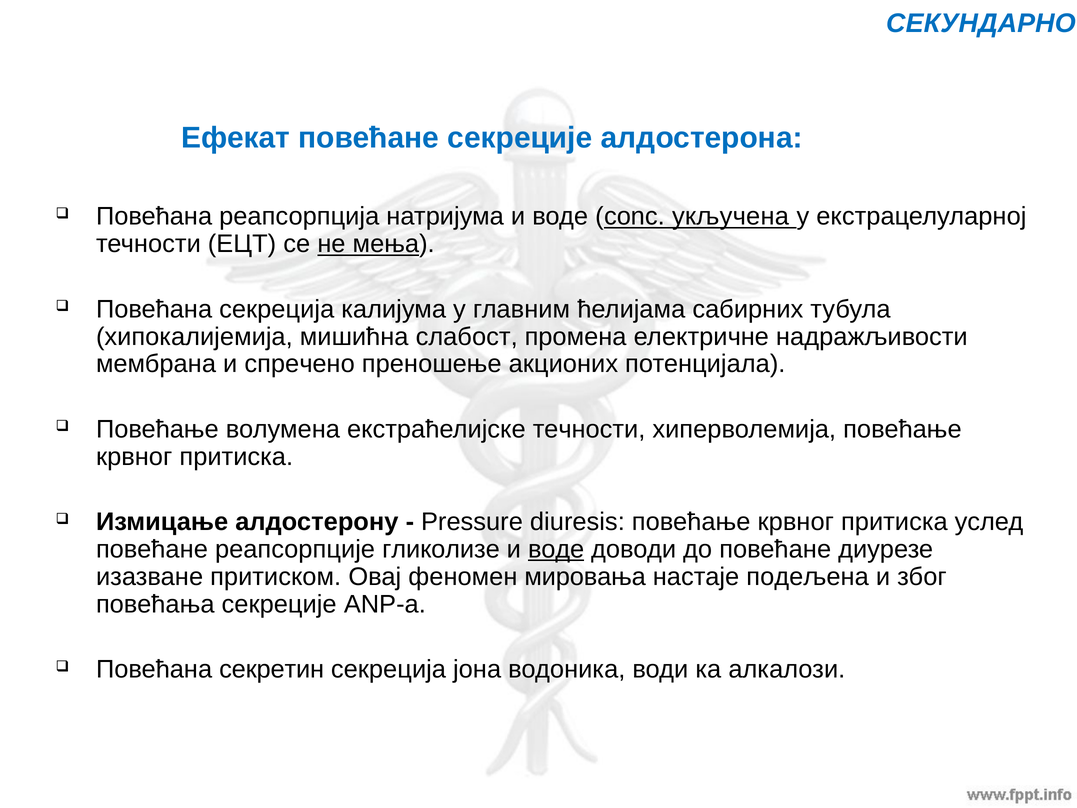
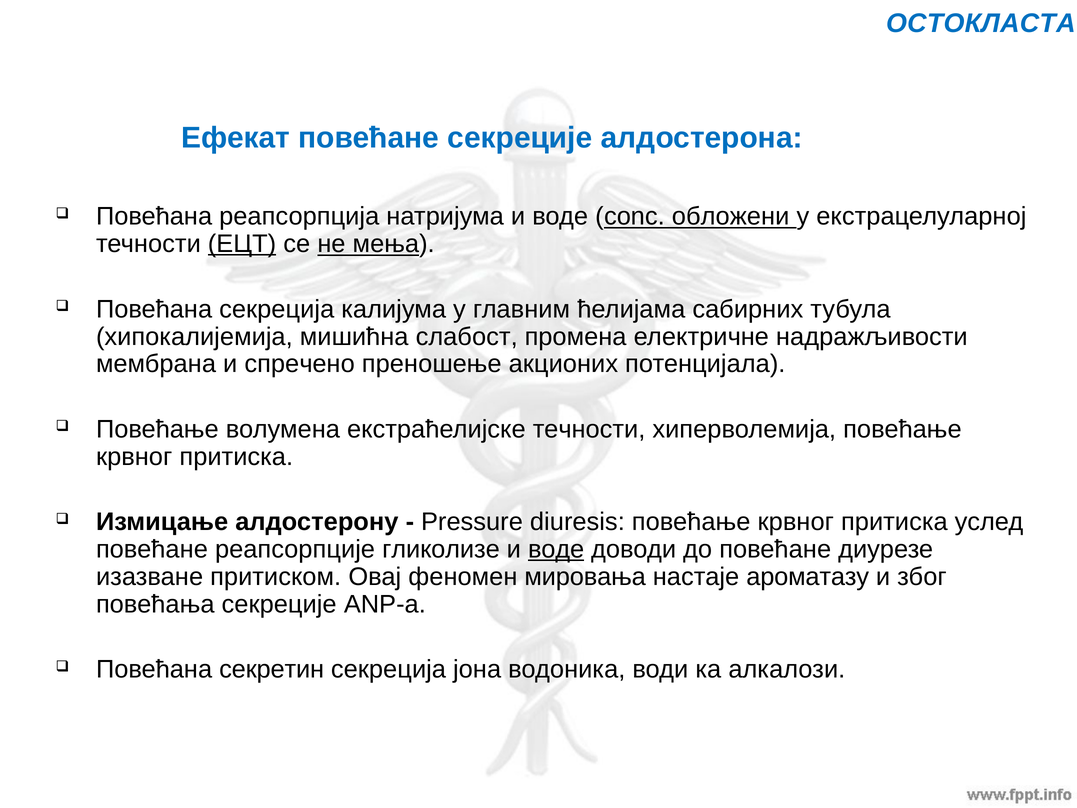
СЕКУНДАРНО: СЕКУНДАРНО -> ОСТОКЛАСТА
укључена: укључена -> обложени
ЕЦТ underline: none -> present
подељена: подељена -> ароматазу
